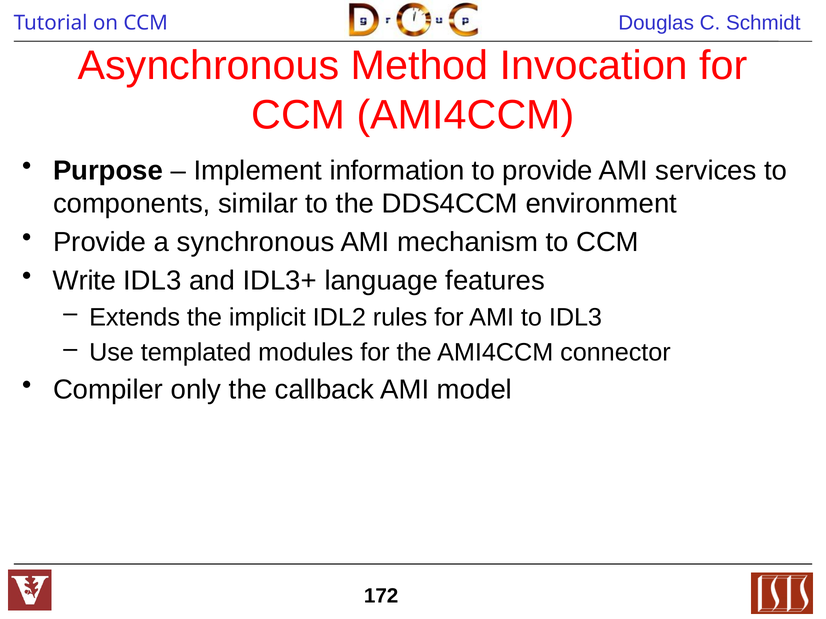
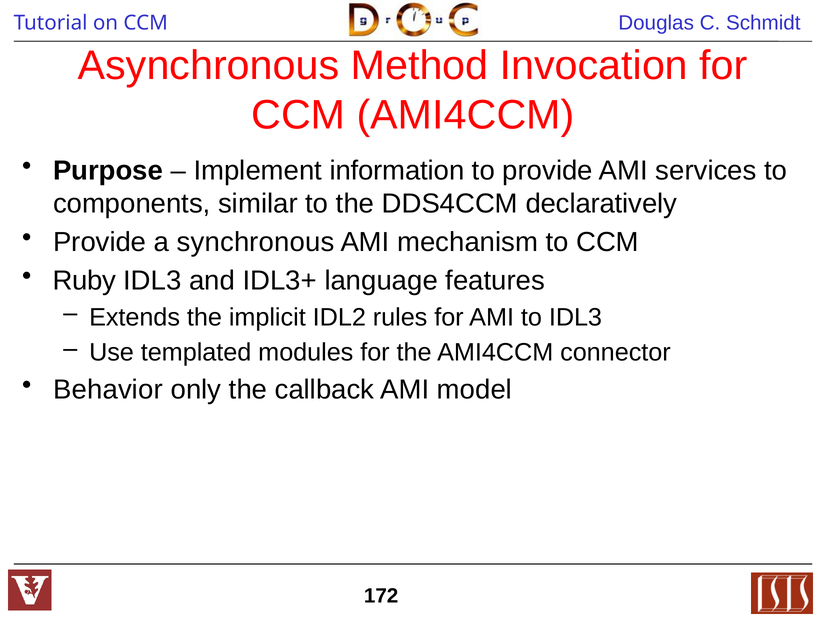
environment: environment -> declaratively
Write: Write -> Ruby
Compiler: Compiler -> Behavior
